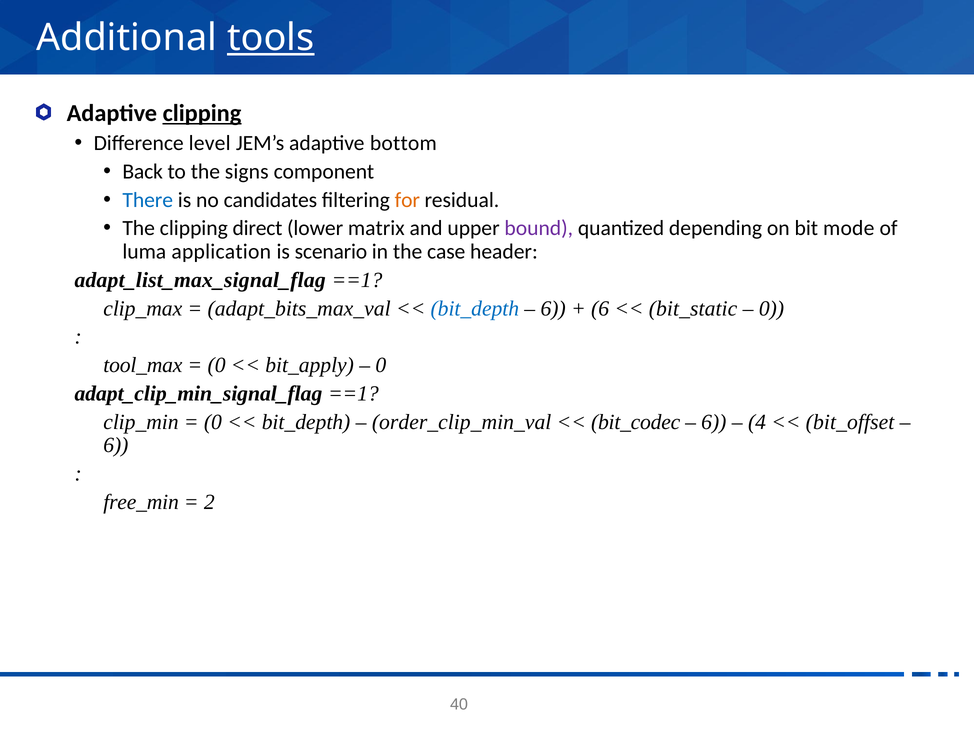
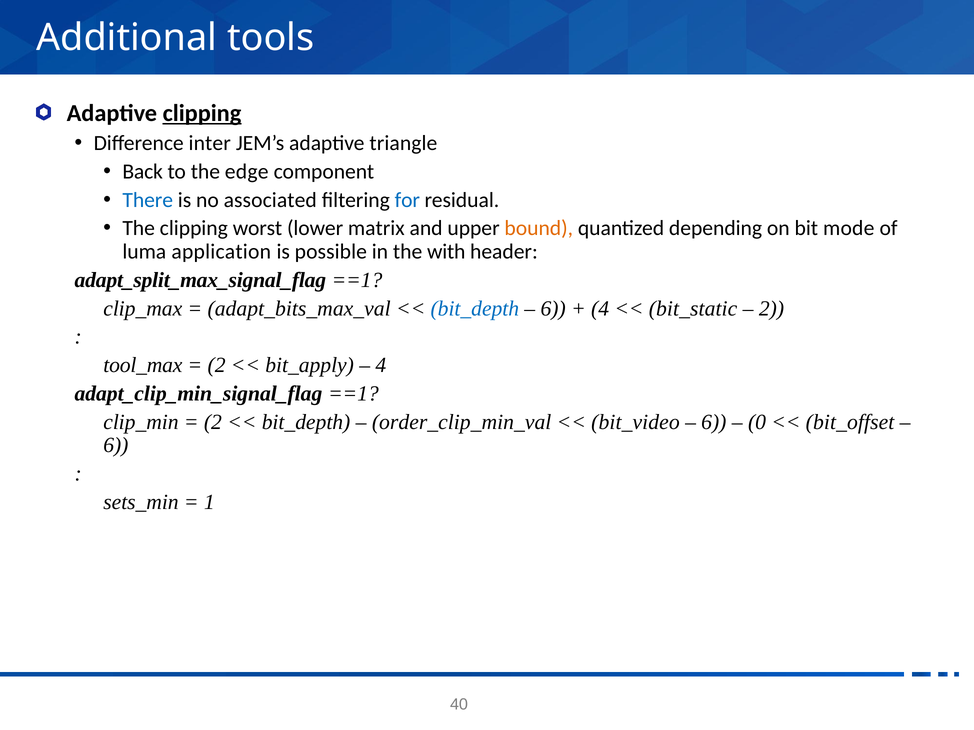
tools underline: present -> none
level: level -> inter
bottom: bottom -> triangle
signs: signs -> edge
candidates: candidates -> associated
for colour: orange -> blue
direct: direct -> worst
bound colour: purple -> orange
scenario: scenario -> possible
case: case -> with
adapt_list_max_signal_flag: adapt_list_max_signal_flag -> adapt_split_max_signal_flag
6 at (600, 309): 6 -> 4
0 at (771, 309): 0 -> 2
0 at (217, 365): 0 -> 2
0 at (381, 365): 0 -> 4
0 at (213, 422): 0 -> 2
bit_codec: bit_codec -> bit_video
4: 4 -> 0
free_min: free_min -> sets_min
2: 2 -> 1
